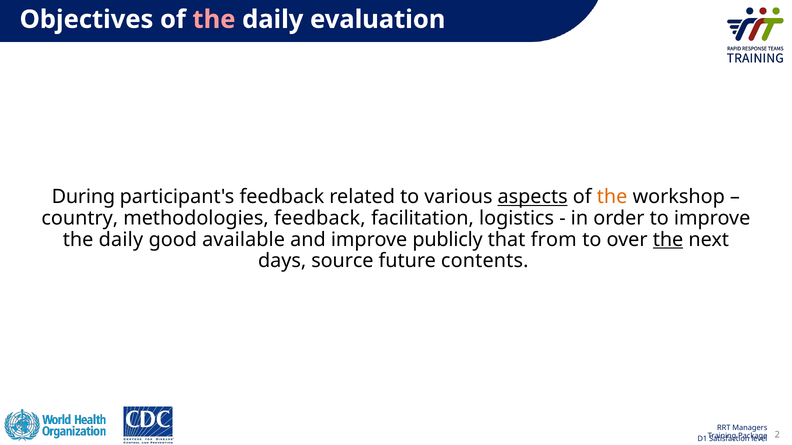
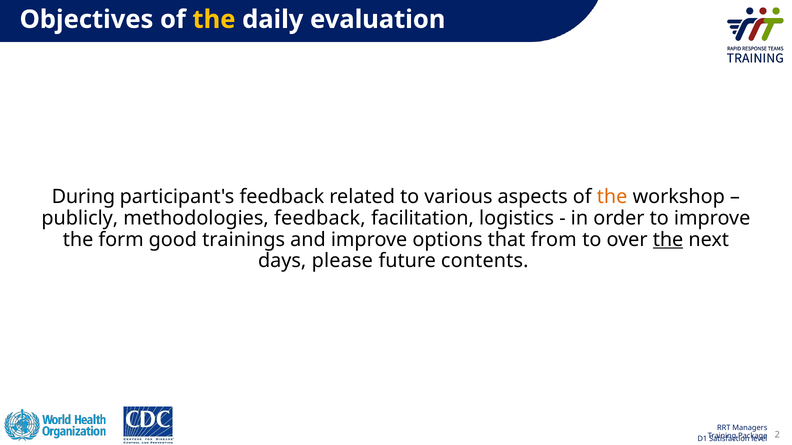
the at (214, 19) colour: pink -> yellow
aspects underline: present -> none
country: country -> publicly
daily at (121, 240): daily -> form
available: available -> trainings
publicly: publicly -> options
source: source -> please
